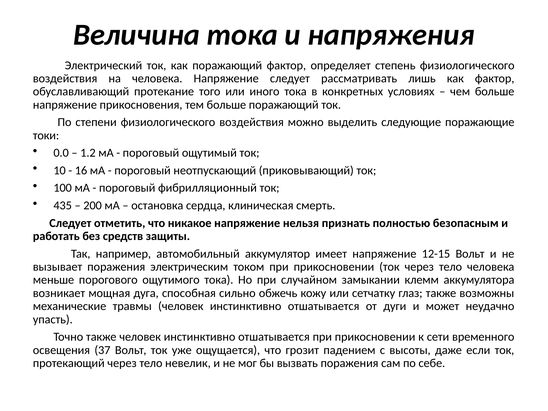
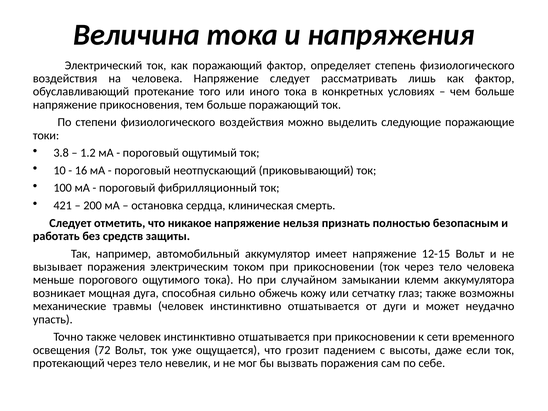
0.0: 0.0 -> 3.8
435: 435 -> 421
37: 37 -> 72
